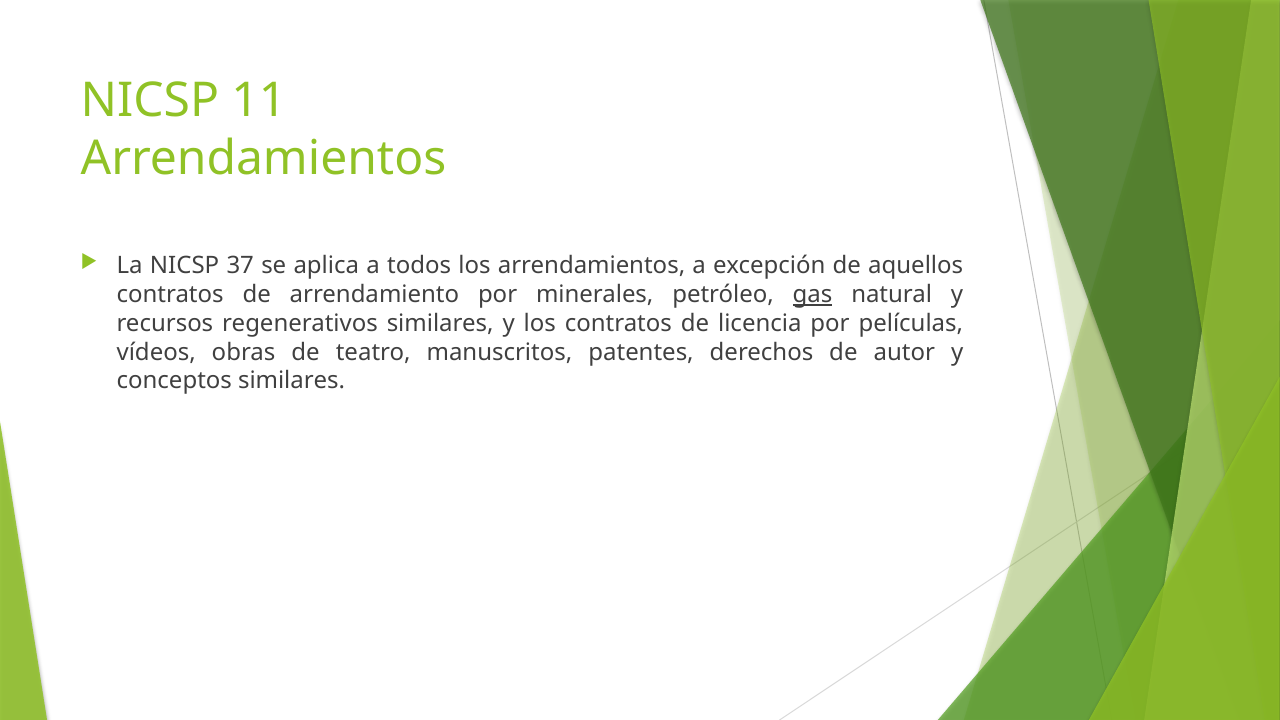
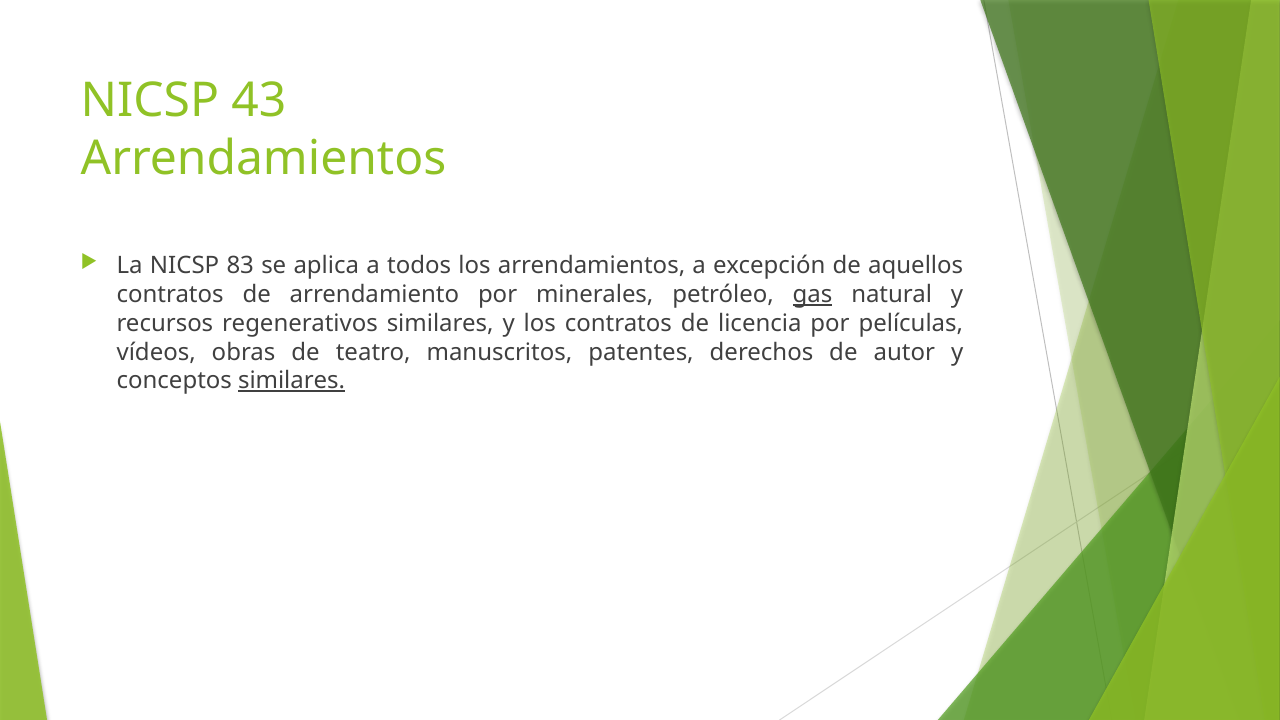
11: 11 -> 43
37: 37 -> 83
similares at (292, 381) underline: none -> present
